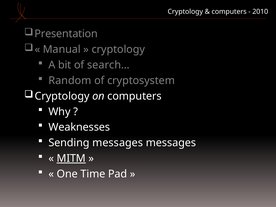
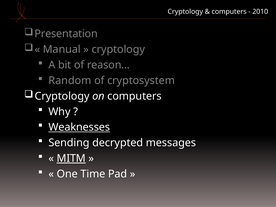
search…: search… -> reason…
Weaknesses underline: none -> present
Sending messages: messages -> decrypted
